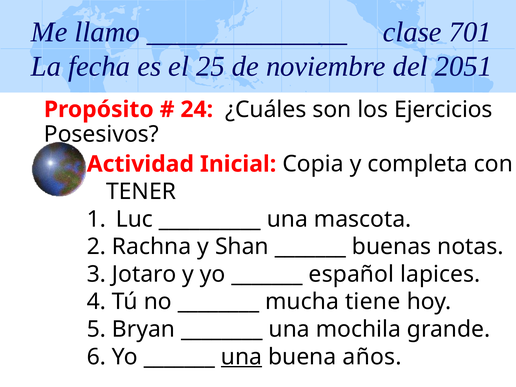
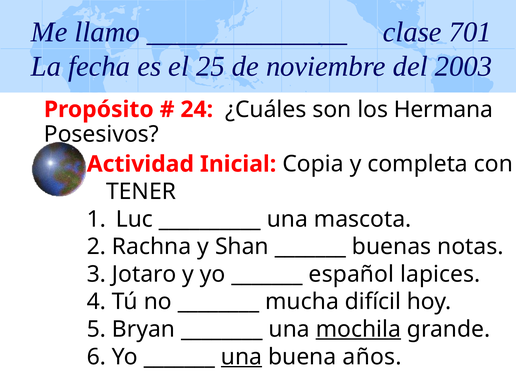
2051: 2051 -> 2003
Ejercicios: Ejercicios -> Hermana
tiene: tiene -> difícil
mochila underline: none -> present
